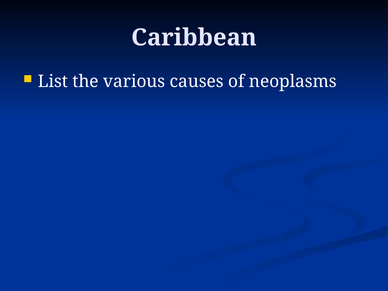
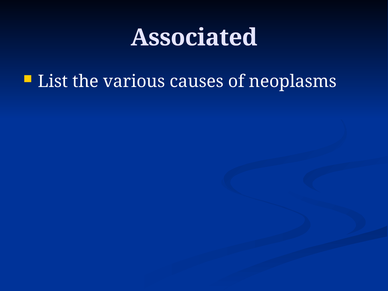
Caribbean: Caribbean -> Associated
